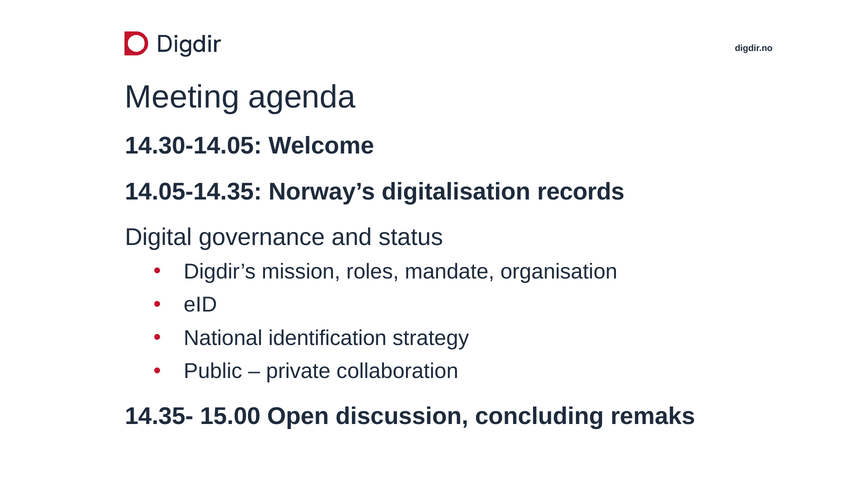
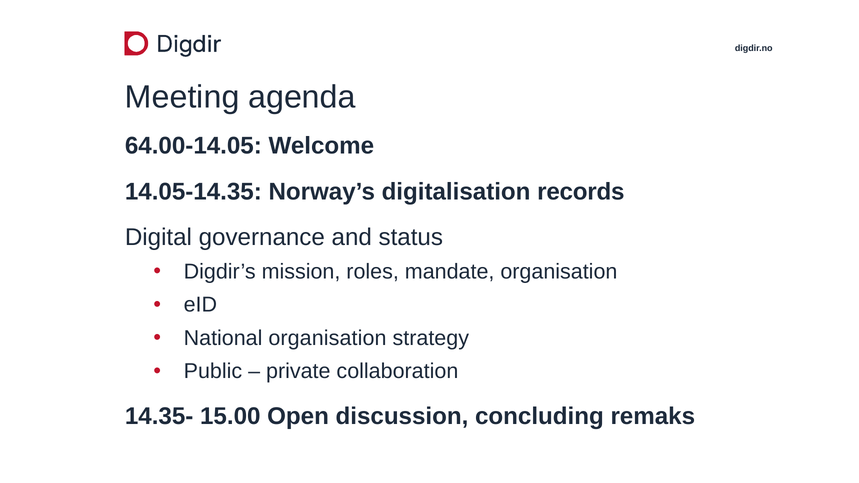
14.30-14.05: 14.30-14.05 -> 64.00-14.05
National identification: identification -> organisation
